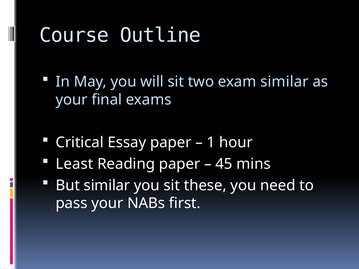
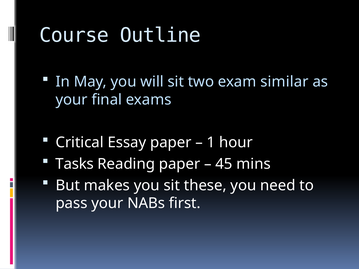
Least: Least -> Tasks
But similar: similar -> makes
